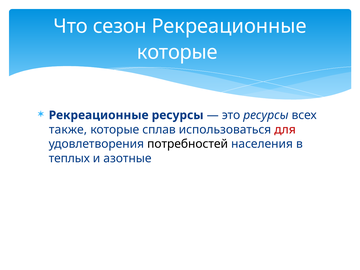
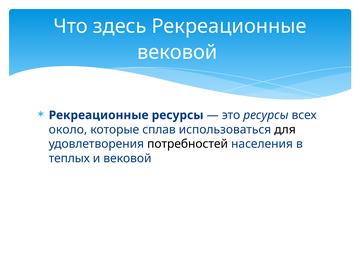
сезон: сезон -> здесь
которые at (177, 52): которые -> вековой
также: также -> около
для colour: red -> black
и азотные: азотные -> вековой
